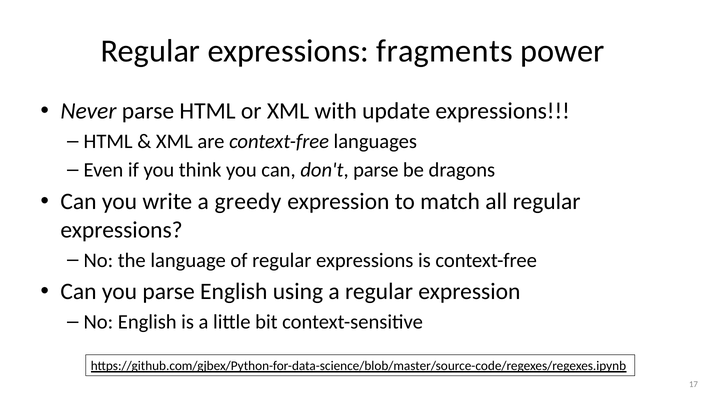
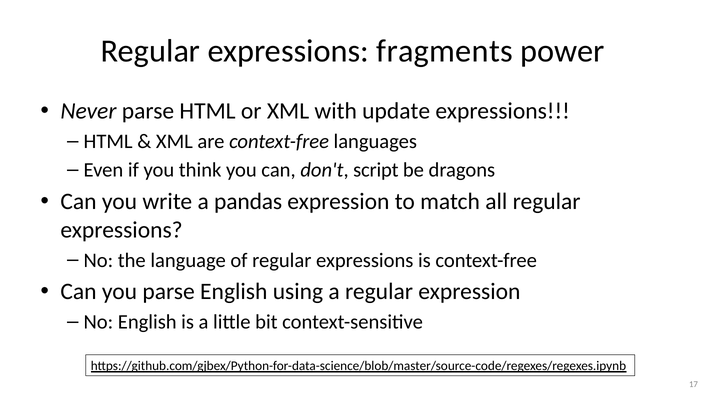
don't parse: parse -> script
greedy: greedy -> pandas
